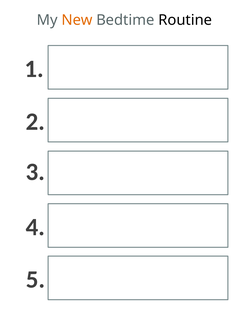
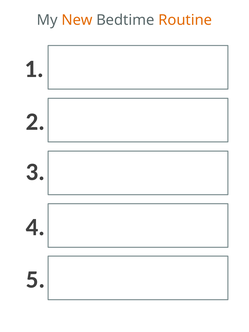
Routine colour: black -> orange
